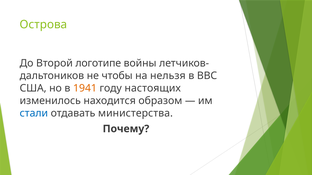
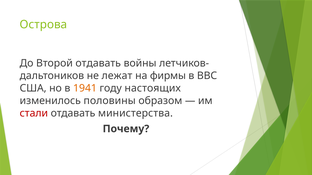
Второй логотипе: логотипе -> отдавать
чтобы: чтобы -> лежат
нельзя: нельзя -> фирмы
находится: находится -> половины
стали colour: blue -> red
